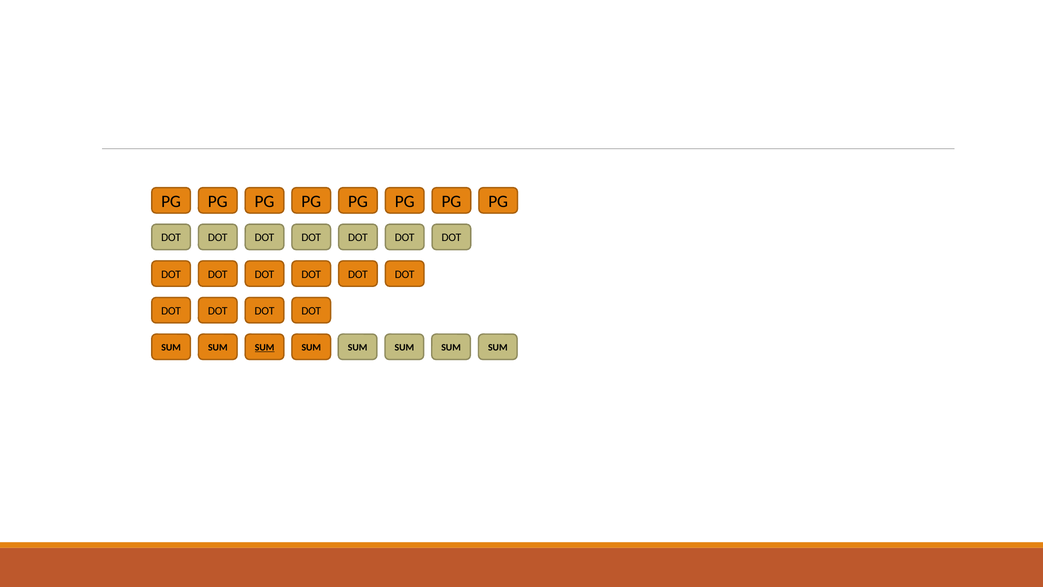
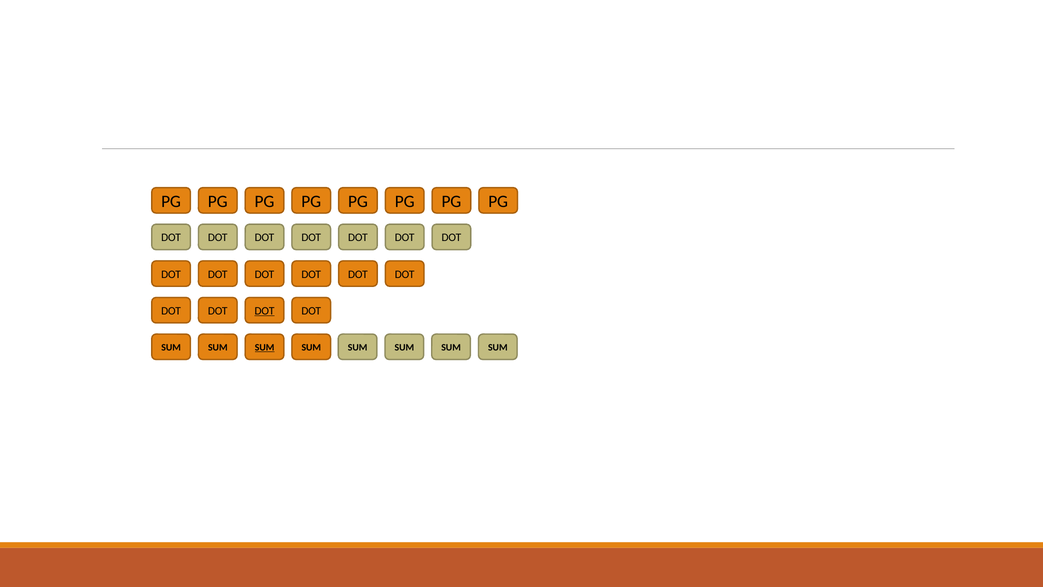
DOT at (265, 311) underline: none -> present
